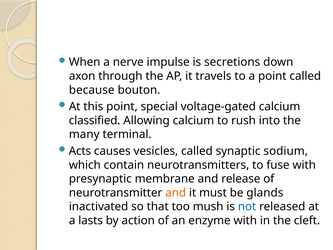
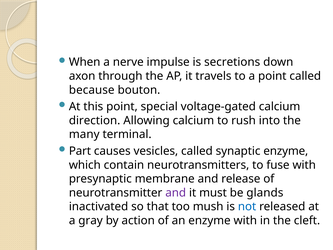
classified: classified -> direction
Acts: Acts -> Part
synaptic sodium: sodium -> enzyme
and at (176, 193) colour: orange -> purple
lasts: lasts -> gray
